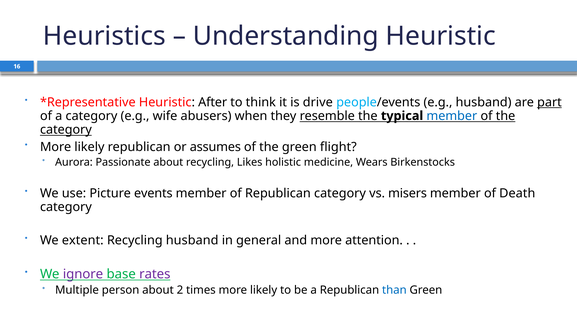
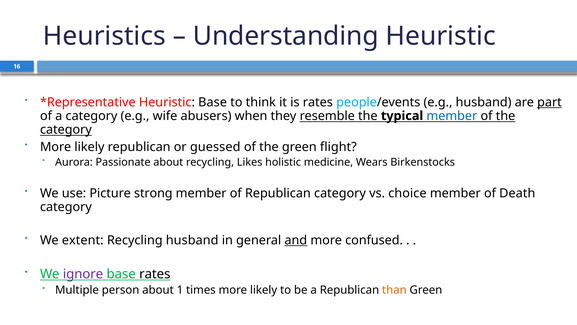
Heuristic After: After -> Base
is drive: drive -> rates
assumes: assumes -> guessed
events: events -> strong
misers: misers -> choice
and underline: none -> present
attention: attention -> confused
rates at (155, 274) colour: purple -> black
2: 2 -> 1
than colour: blue -> orange
